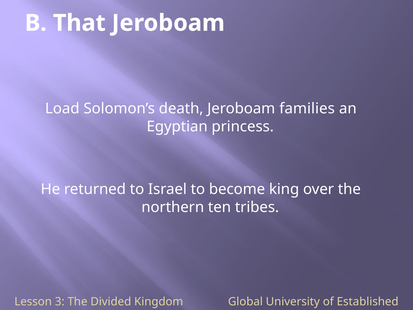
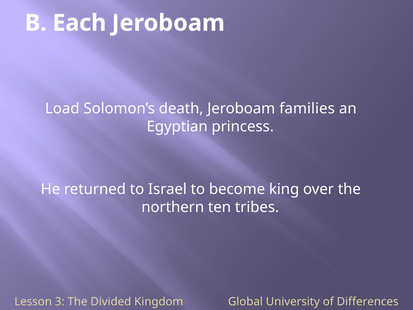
That: That -> Each
Established: Established -> Differences
